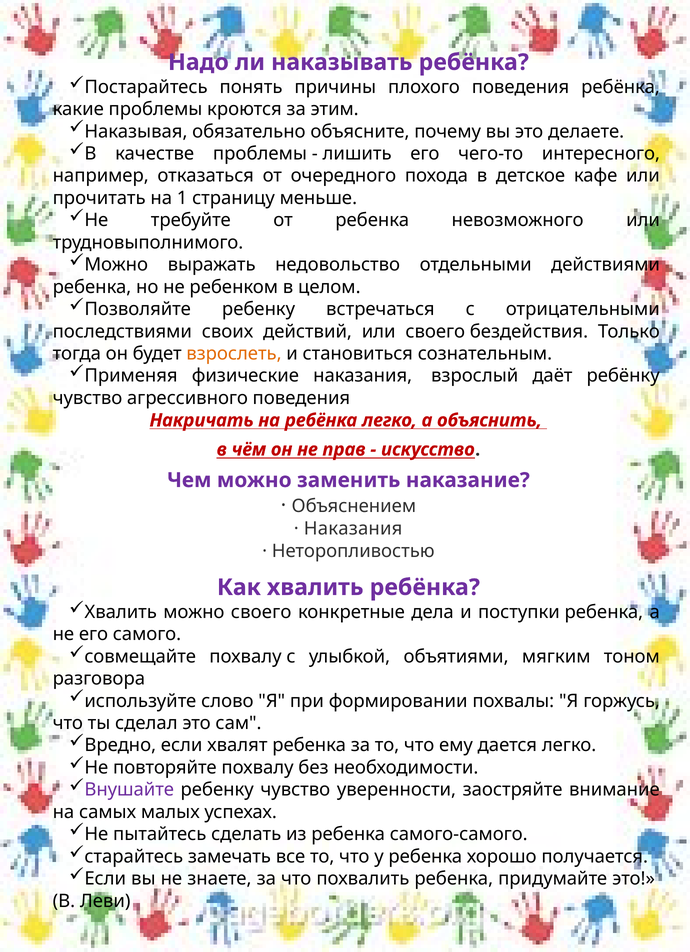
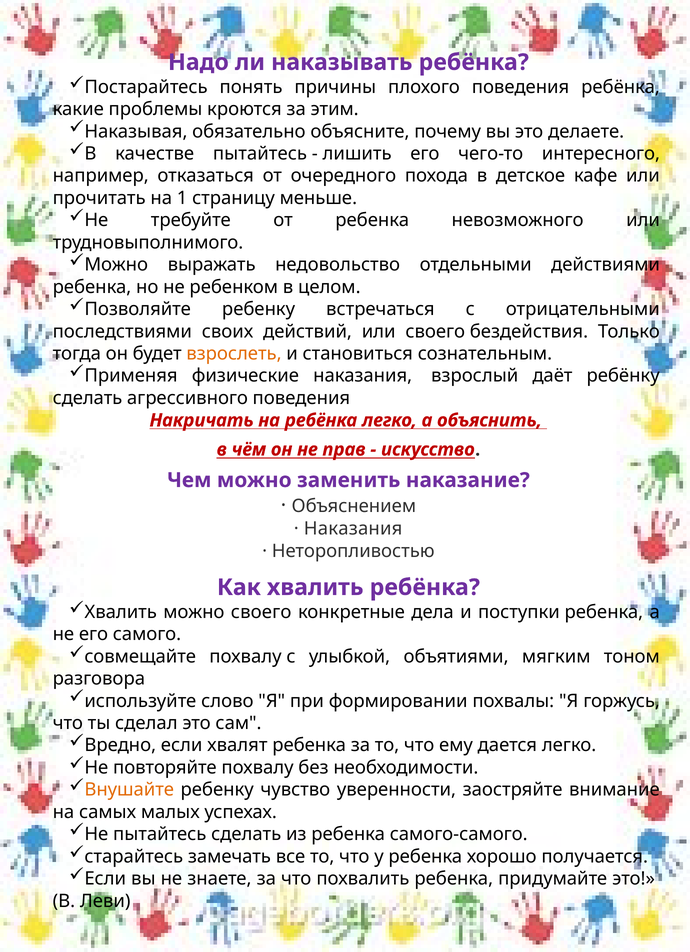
качестве проблемы: проблемы -> пытайтесь
чувство at (88, 398): чувство -> сделать
Внушайте colour: purple -> orange
